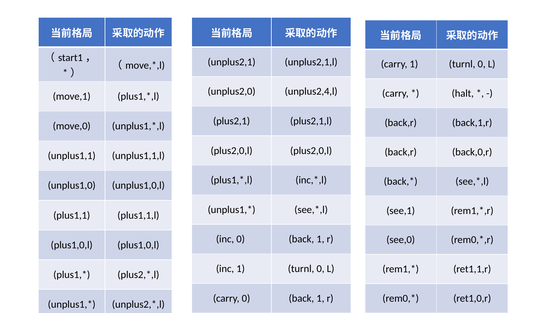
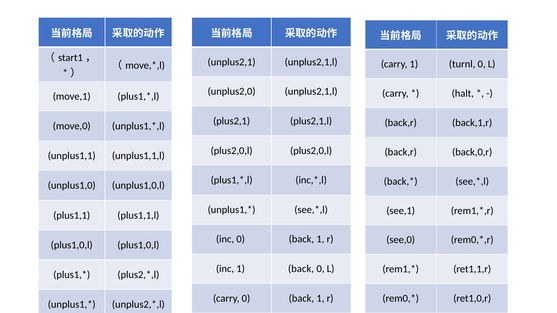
unplus2,0 unplus2,4,l: unplus2,4,l -> unplus2,1,l
inc 1 turnl: turnl -> back
